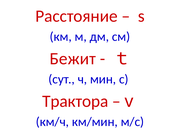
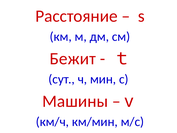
Трактора: Трактора -> Машины
